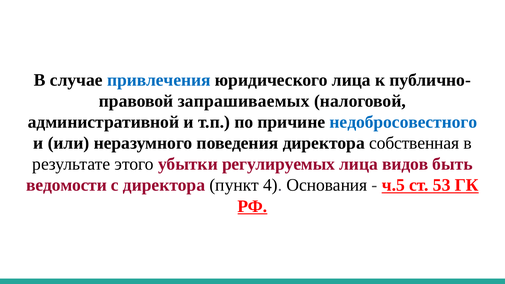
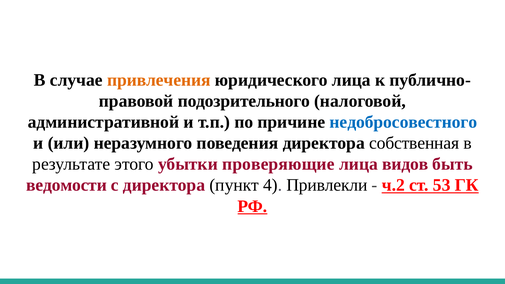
привлечения colour: blue -> orange
запрашиваемых: запрашиваемых -> подозрительного
регулируемых: регулируемых -> проверяющие
Основания: Основания -> Привлекли
ч.5: ч.5 -> ч.2
